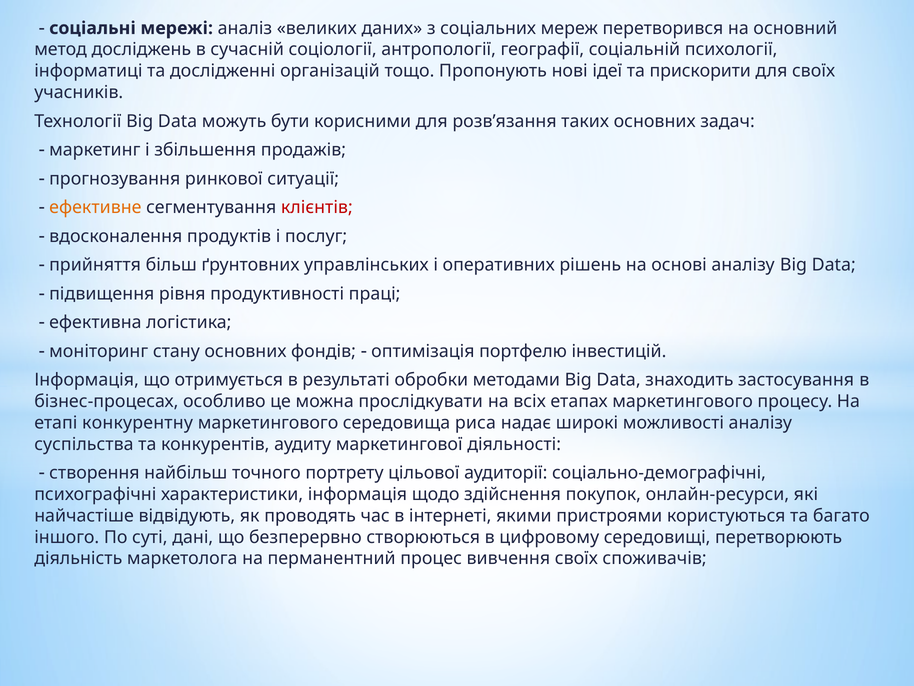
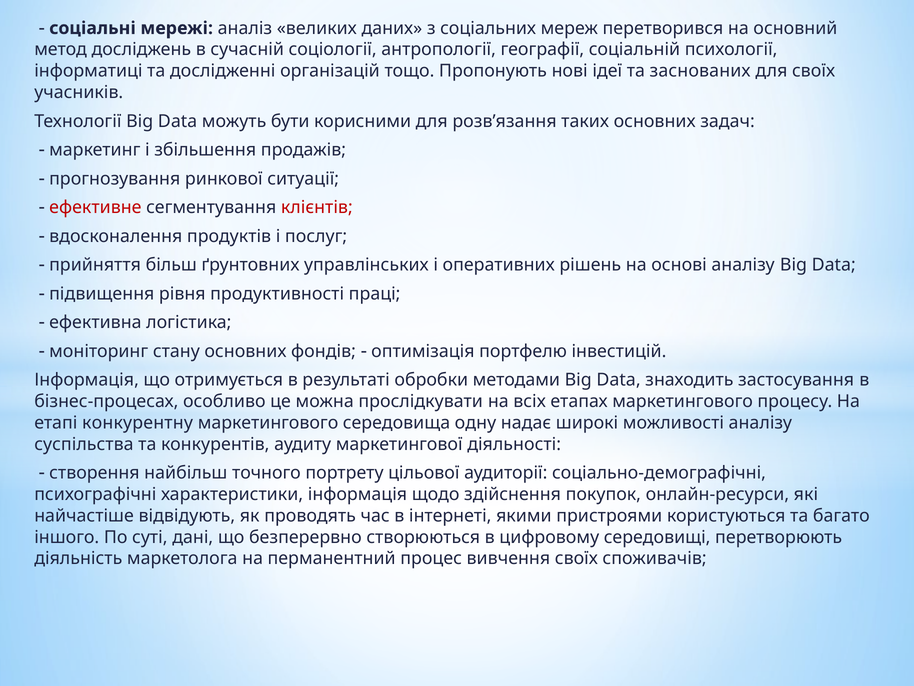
прискорити: прискорити -> заснованих
ефективне colour: orange -> red
риса: риса -> одну
